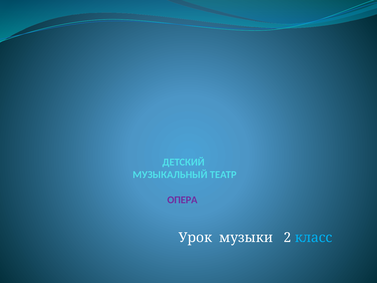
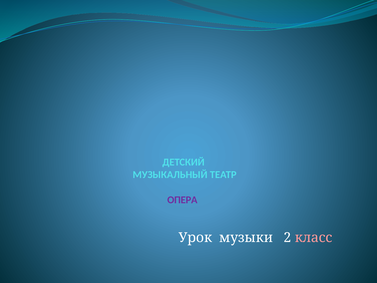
класс colour: light blue -> pink
